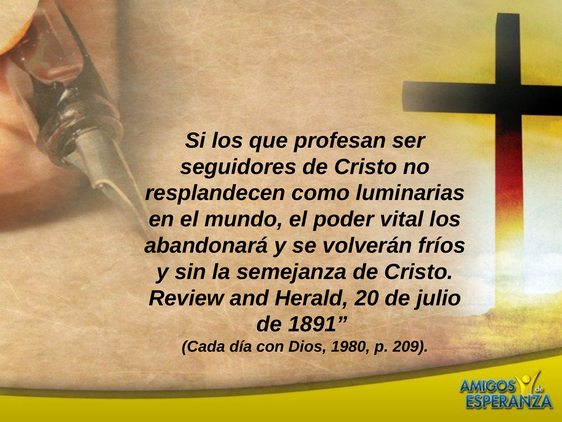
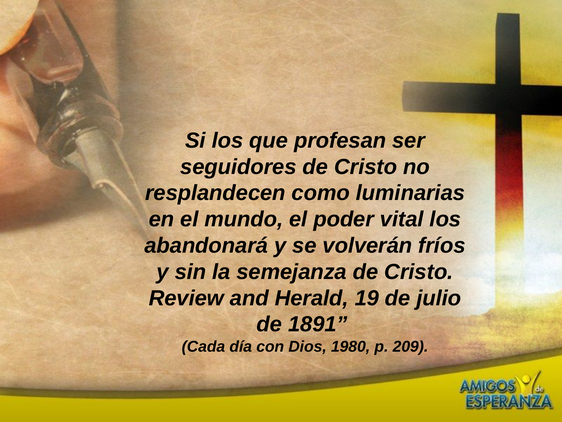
20: 20 -> 19
